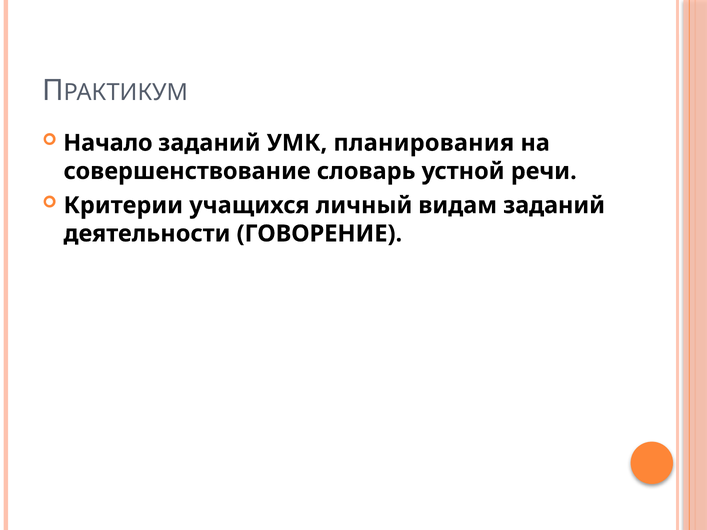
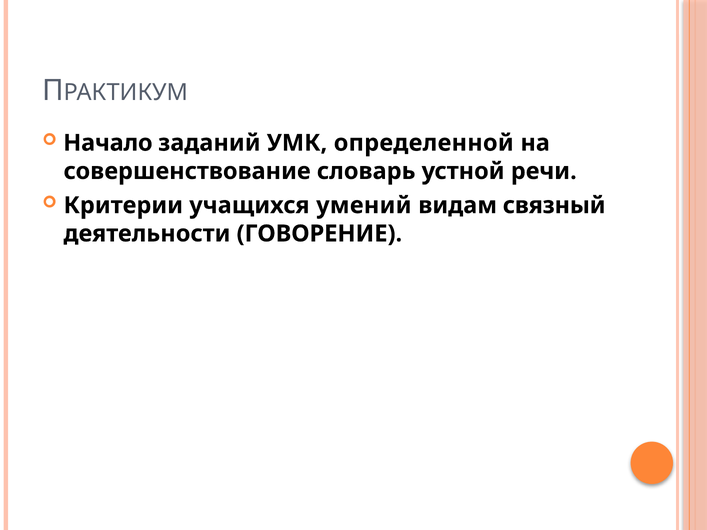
планирования: планирования -> определенной
личный: личный -> умений
видам заданий: заданий -> связный
